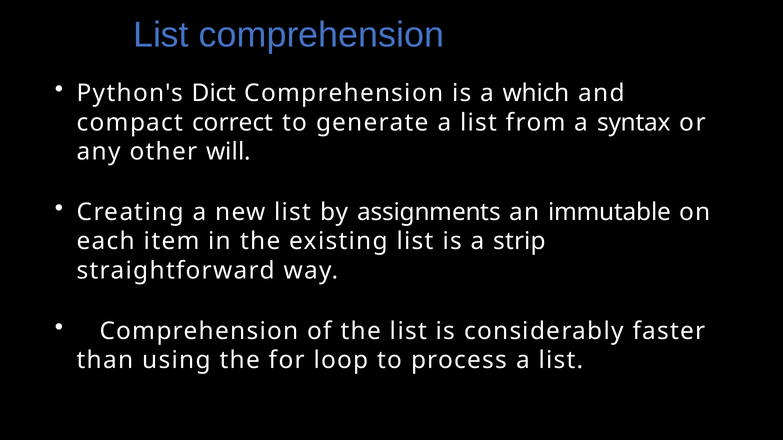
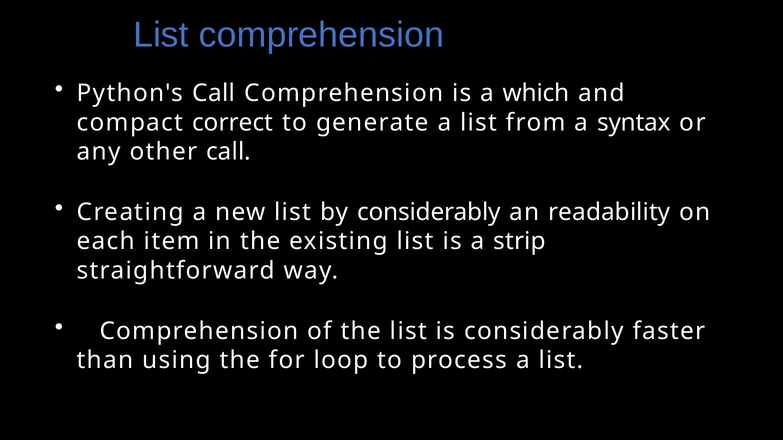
Python's Dict: Dict -> Call
other will: will -> call
by assignments: assignments -> considerably
immutable: immutable -> readability
